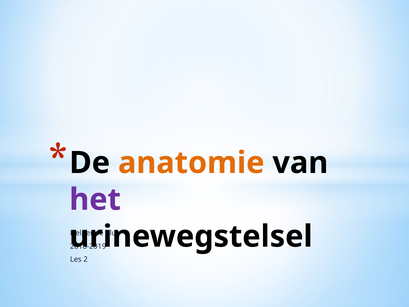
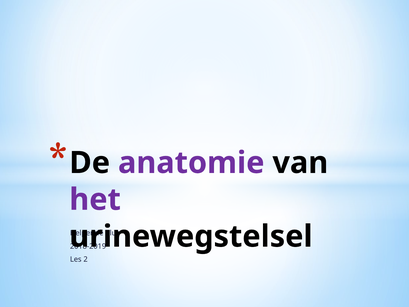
anatomie colour: orange -> purple
